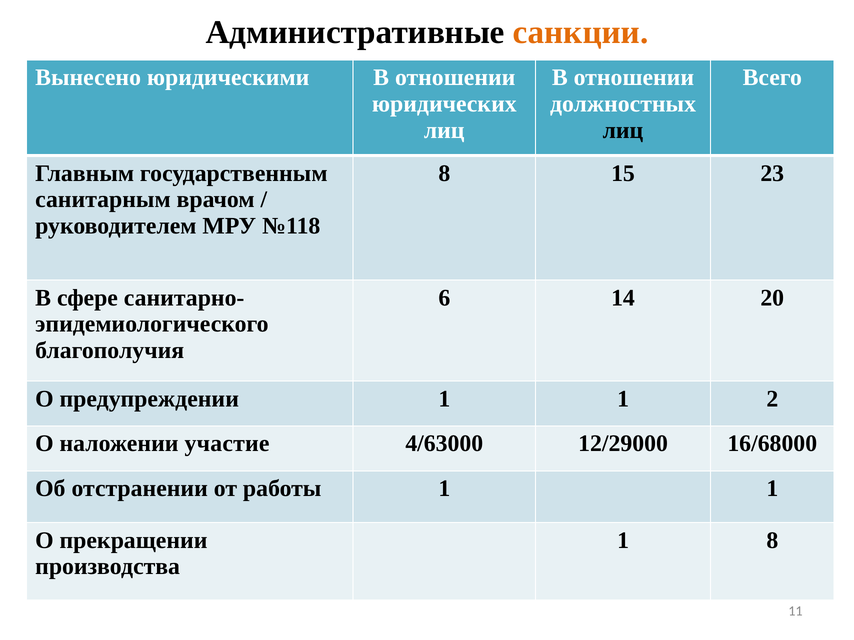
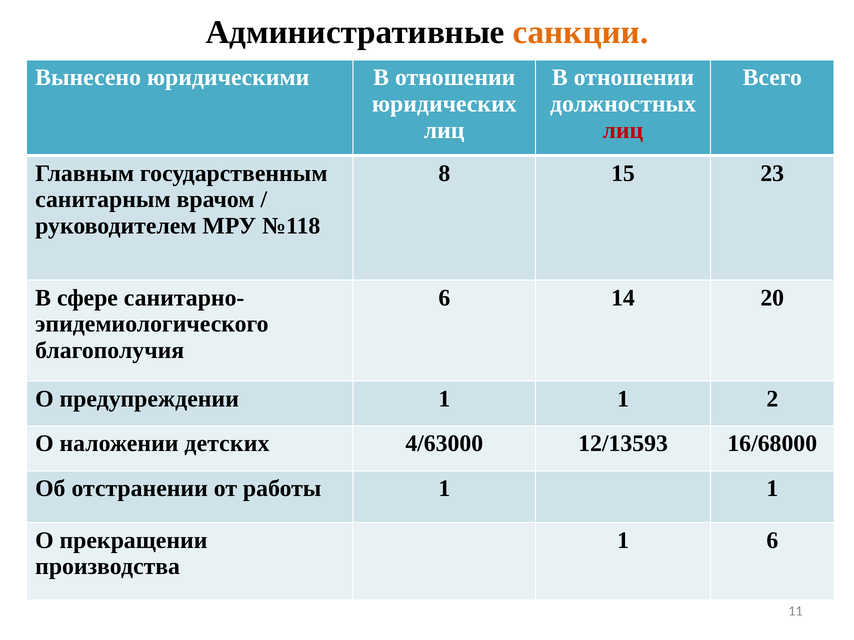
лиц at (623, 130) colour: black -> red
участие: участие -> детских
12/29000: 12/29000 -> 12/13593
1 8: 8 -> 6
